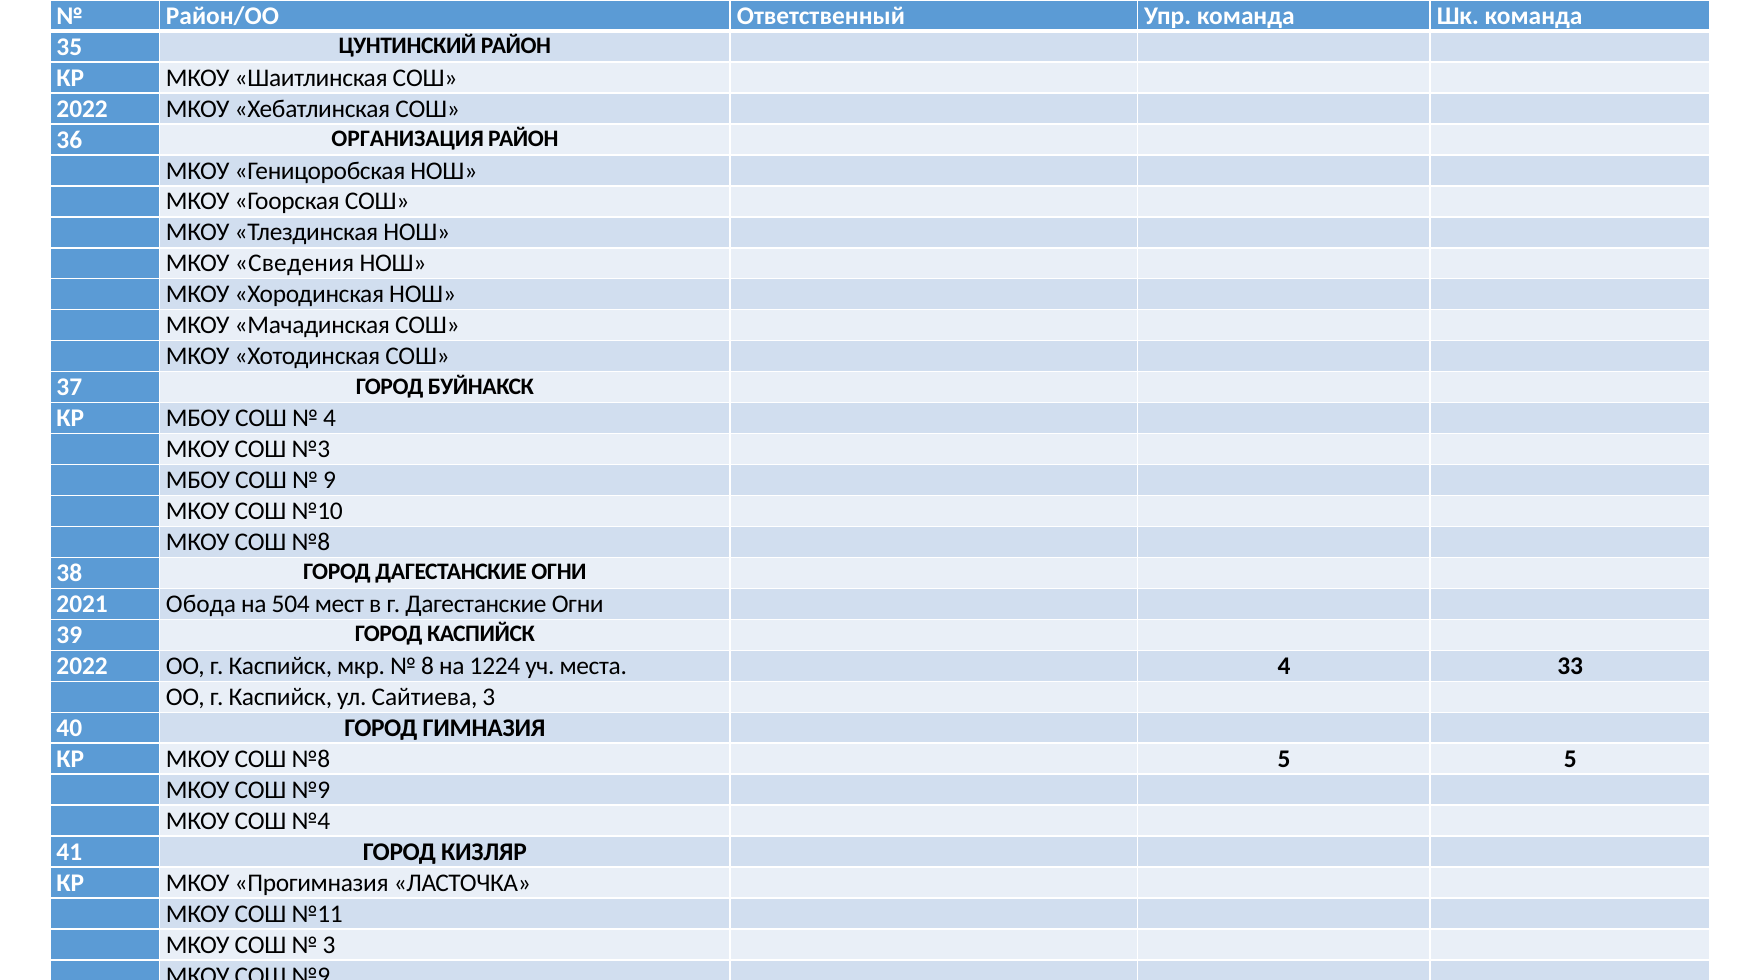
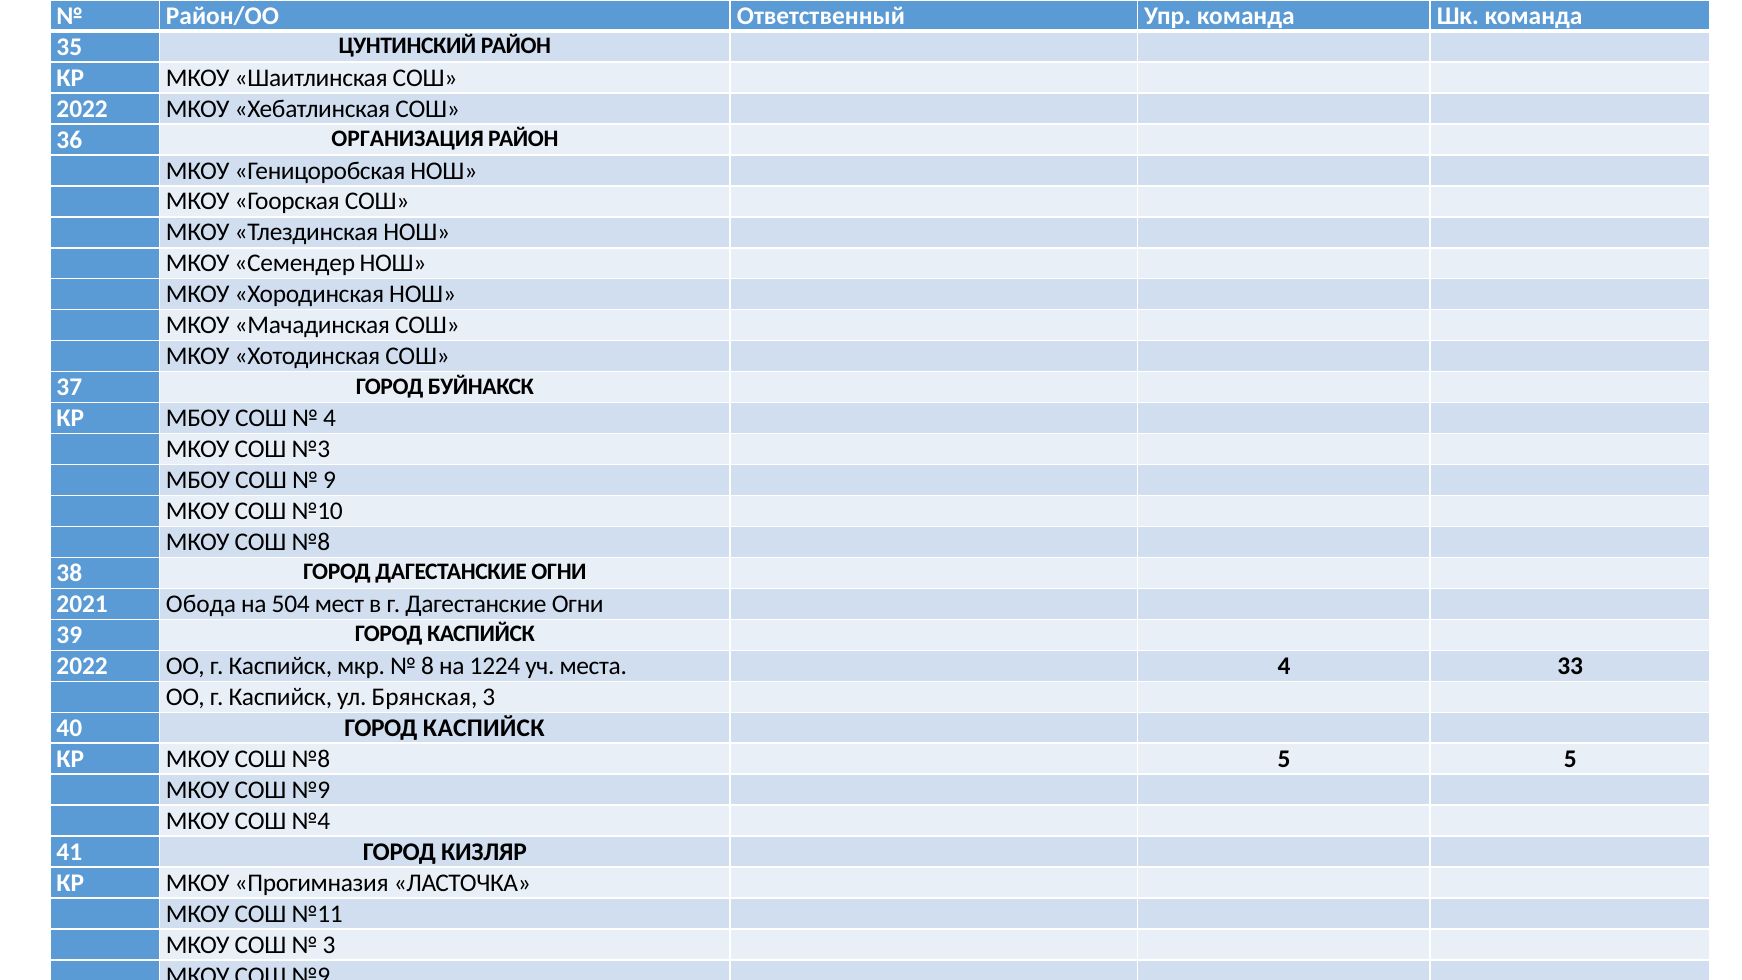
Сведения: Сведения -> Семендер
Сайтиева: Сайтиева -> Брянская
40 ГОРОД ГИМНАЗИЯ: ГИМНАЗИЯ -> КАСПИЙСК
